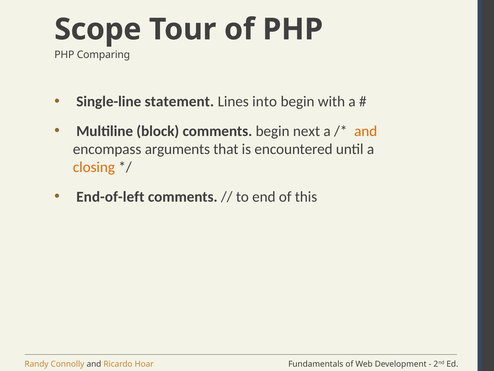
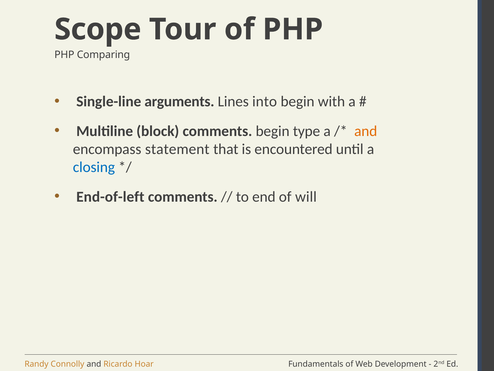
statement: statement -> arguments
next: next -> type
arguments: arguments -> statement
closing colour: orange -> blue
this: this -> will
